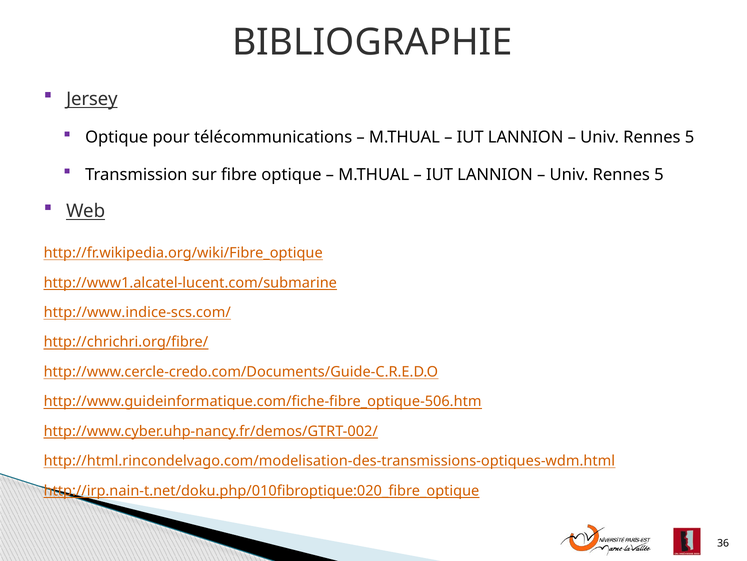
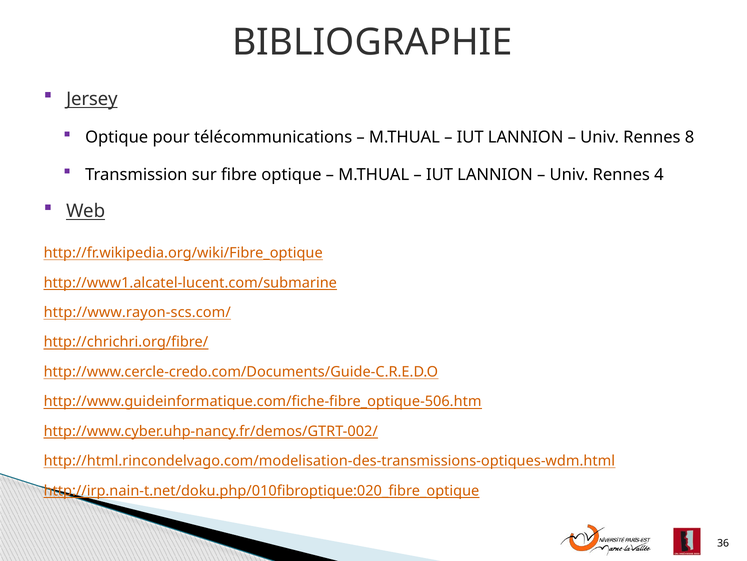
5 at (690, 137): 5 -> 8
5 at (659, 175): 5 -> 4
http://www.indice-scs.com/: http://www.indice-scs.com/ -> http://www.rayon-scs.com/
